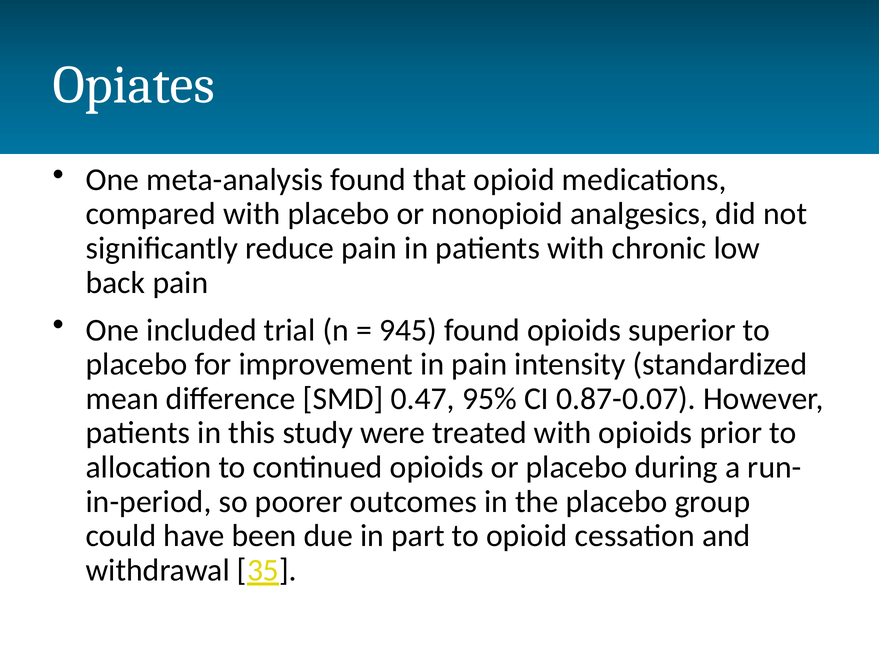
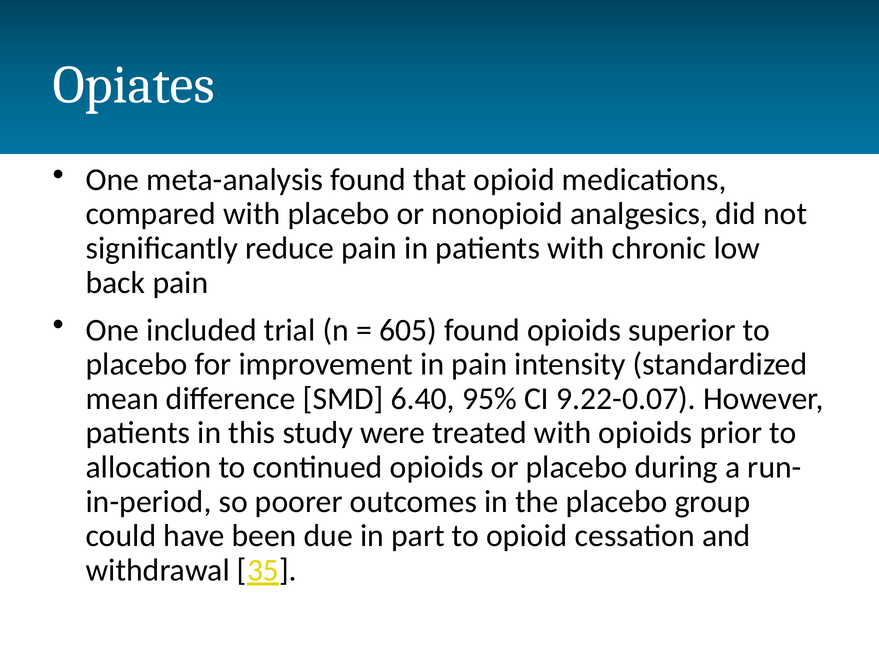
945: 945 -> 605
0.47: 0.47 -> 6.40
0.87-0.07: 0.87-0.07 -> 9.22-0.07
